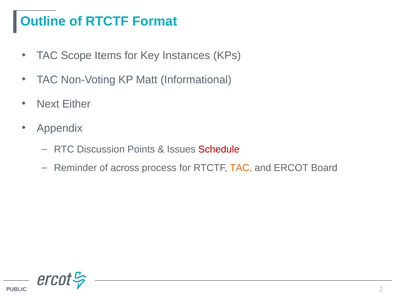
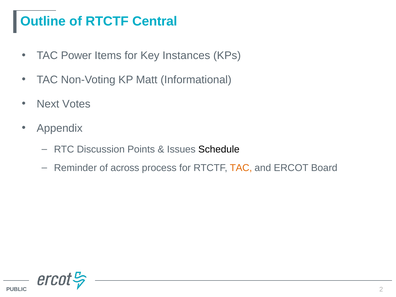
Format: Format -> Central
Scope: Scope -> Power
Either: Either -> Votes
Schedule colour: red -> black
